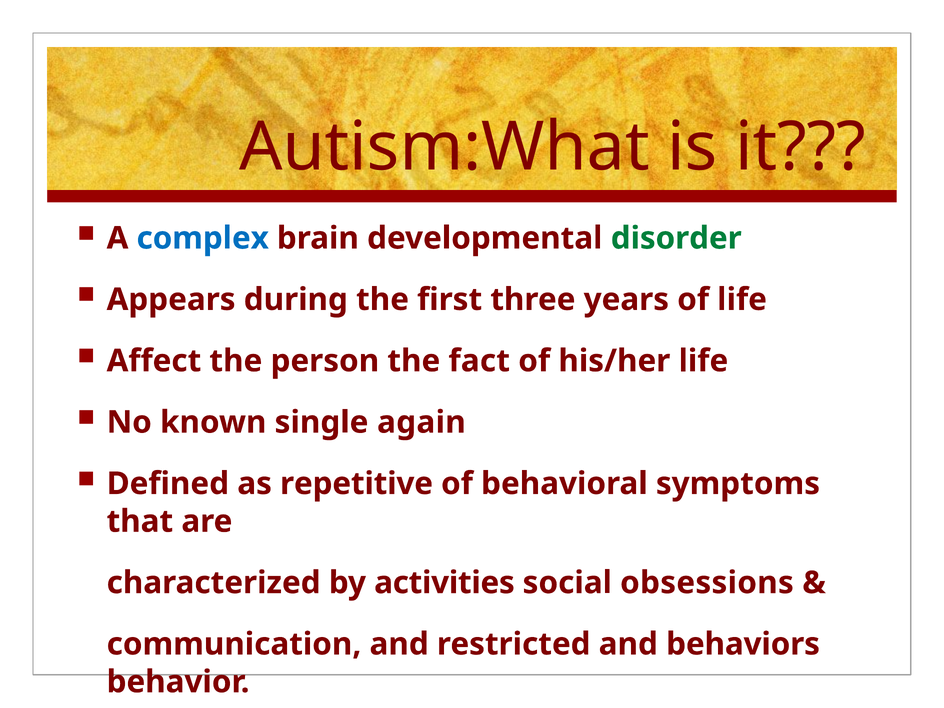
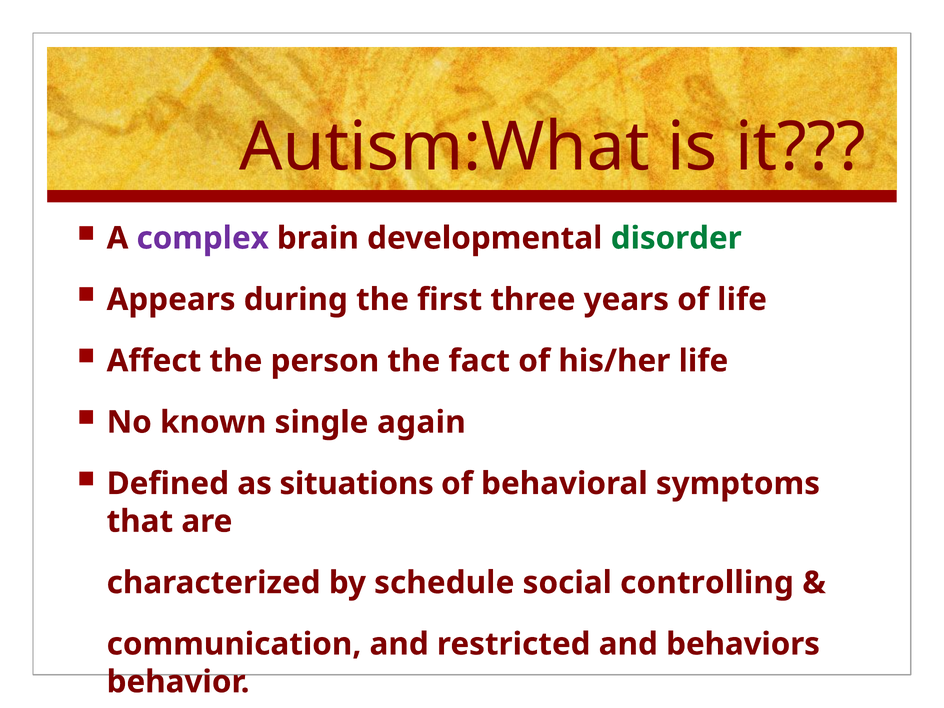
complex colour: blue -> purple
repetitive: repetitive -> situations
activities: activities -> schedule
obsessions: obsessions -> controlling
